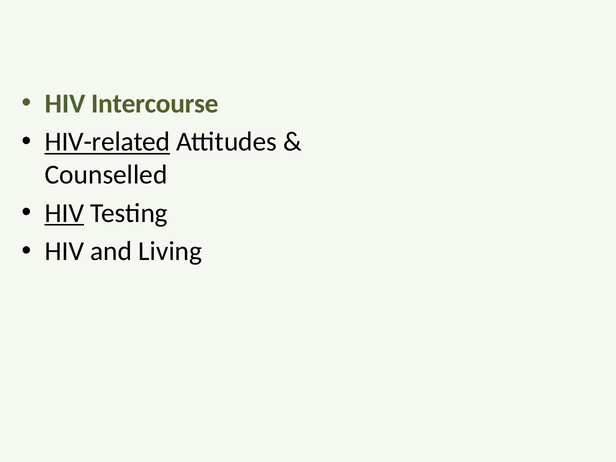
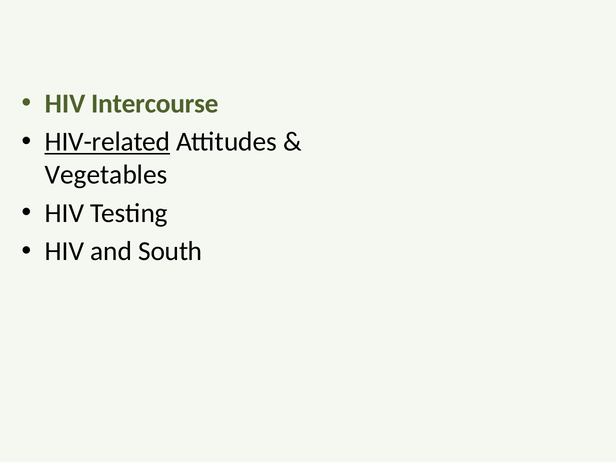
Counselled: Counselled -> Vegetables
HIV at (64, 213) underline: present -> none
Living: Living -> South
